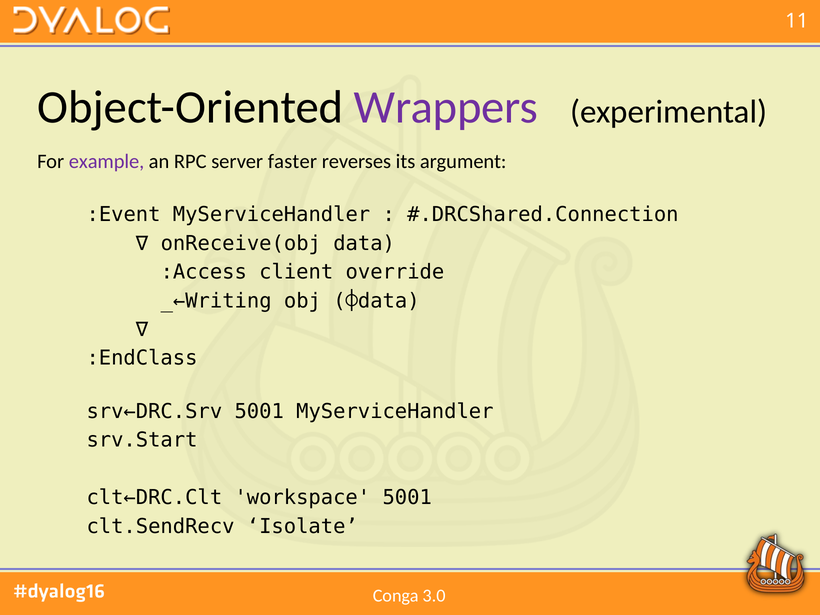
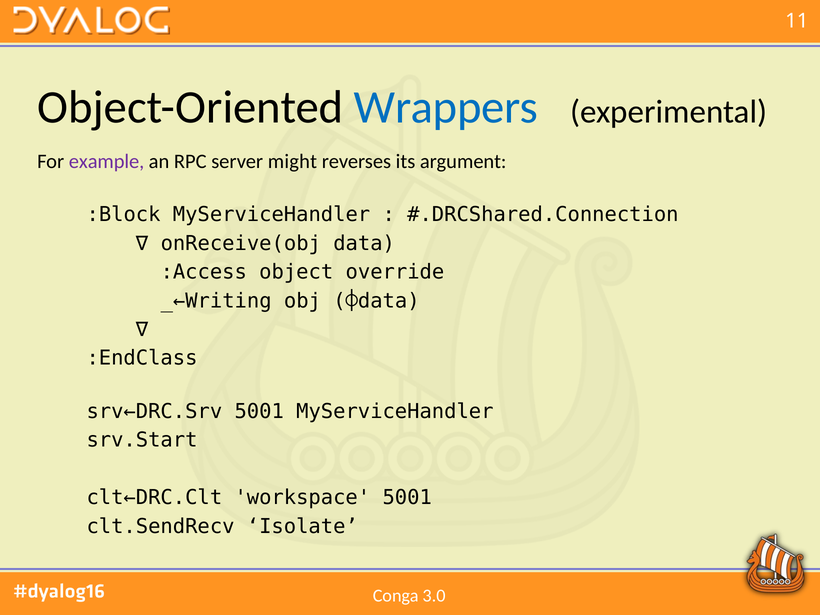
Wrappers colour: purple -> blue
faster: faster -> might
:Event: :Event -> :Block
client: client -> object
